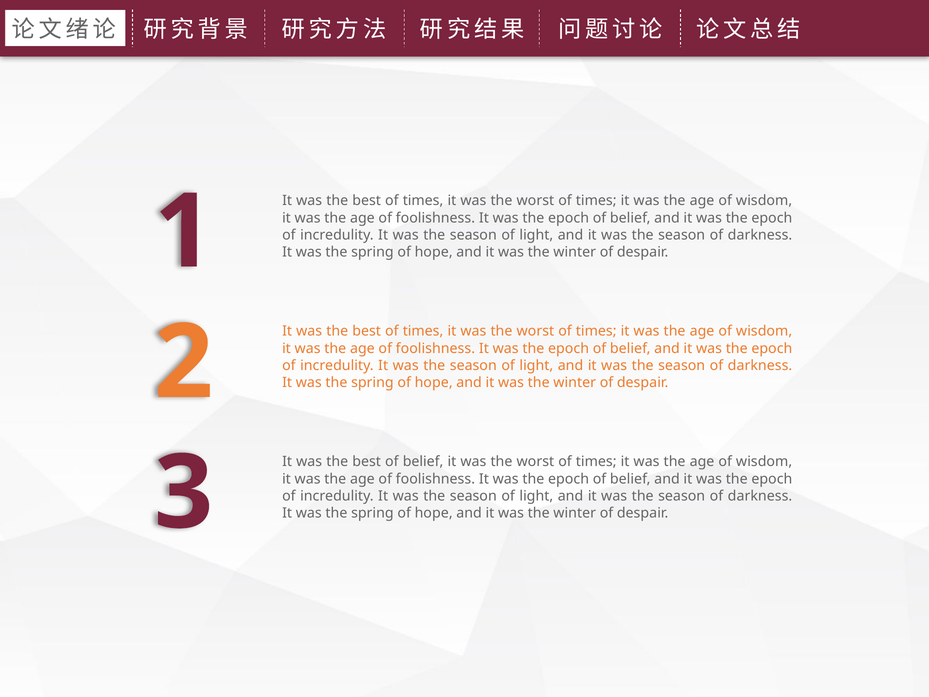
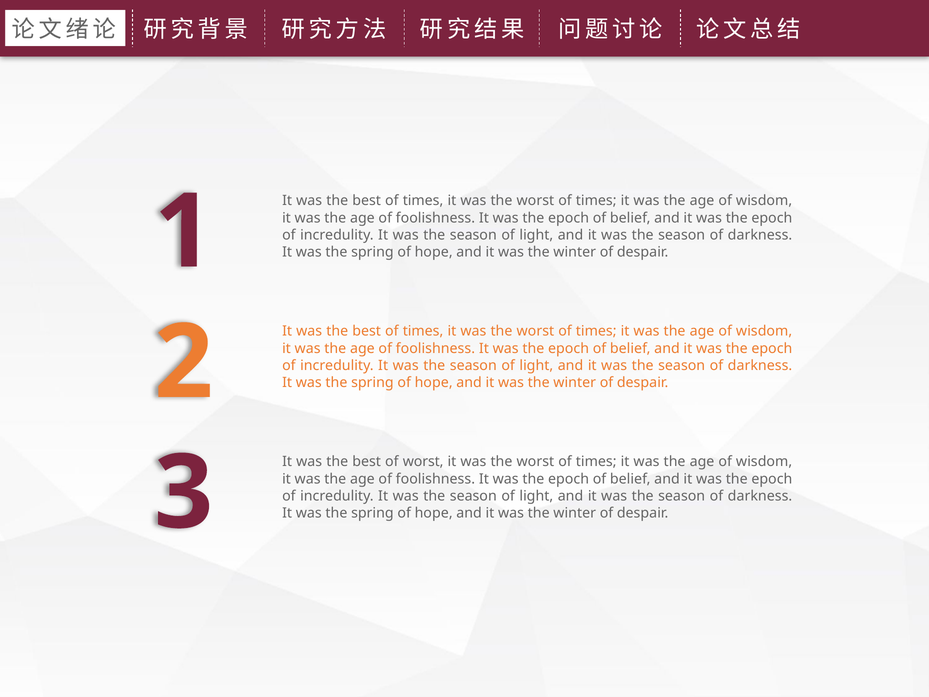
best of belief: belief -> worst
